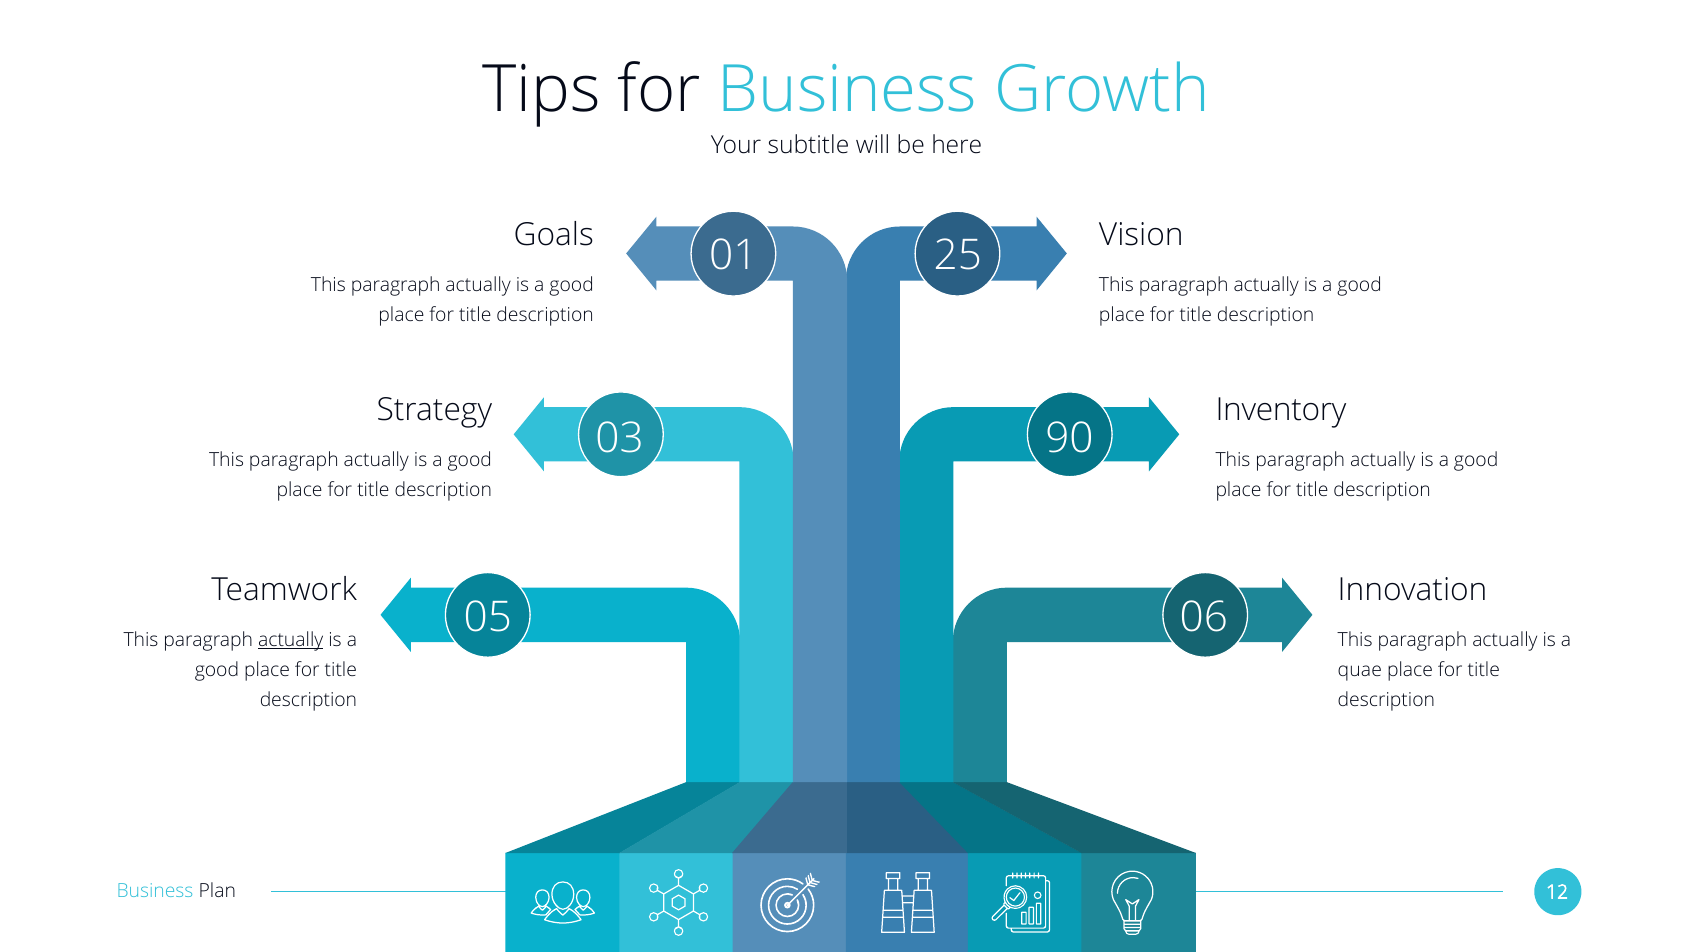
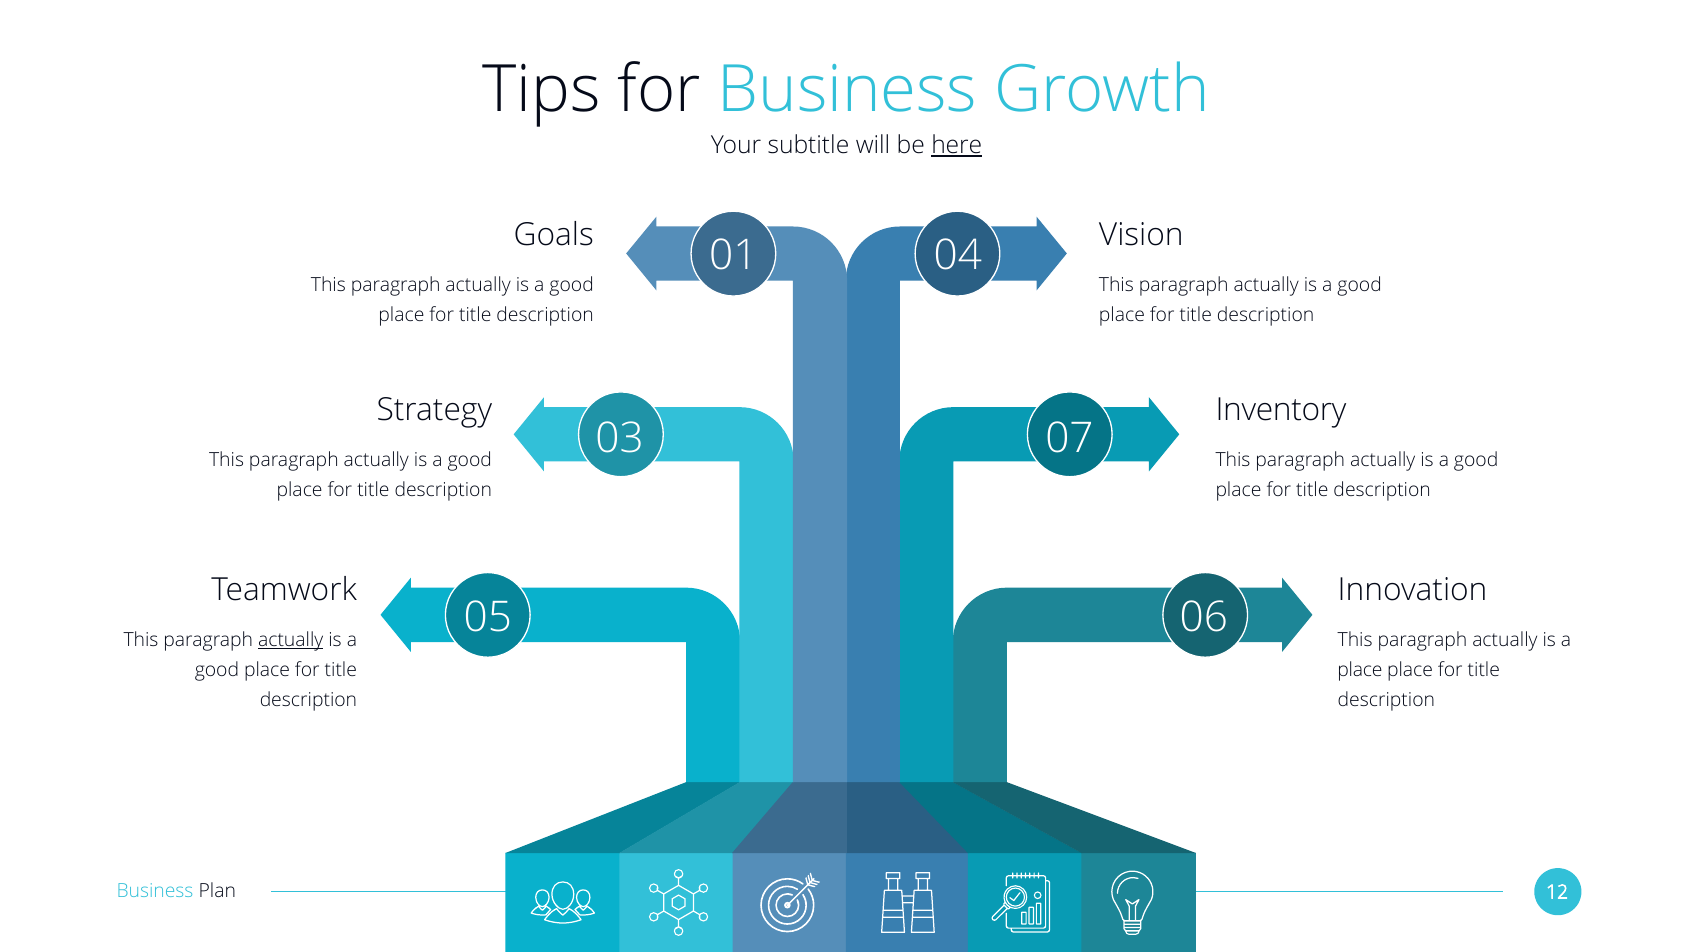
here underline: none -> present
25: 25 -> 04
90: 90 -> 07
quae at (1360, 670): quae -> place
